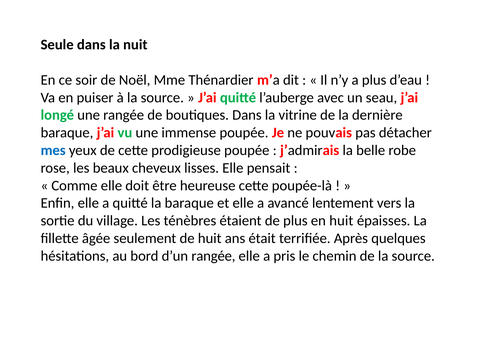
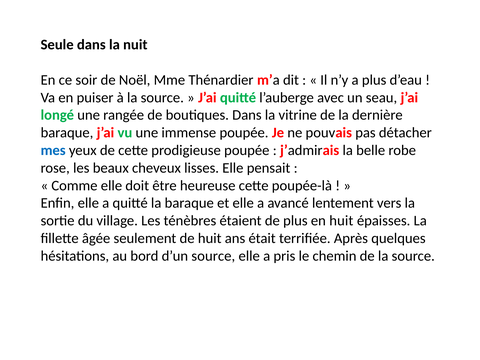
d’un rangée: rangée -> source
